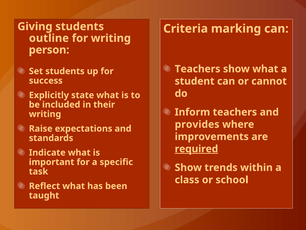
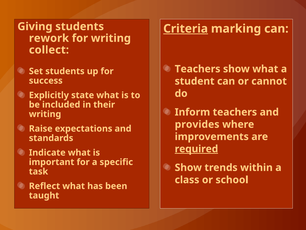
Criteria underline: none -> present
outline: outline -> rework
person: person -> collect
